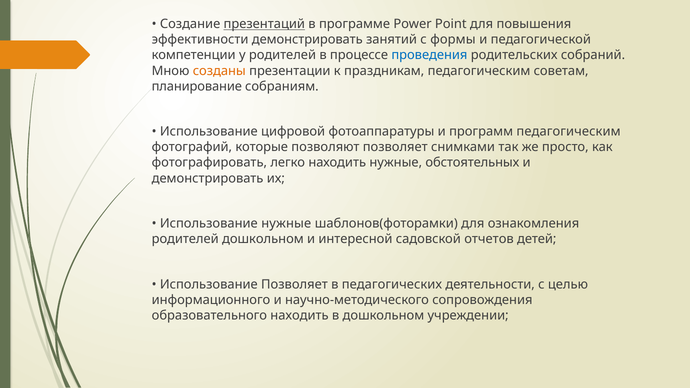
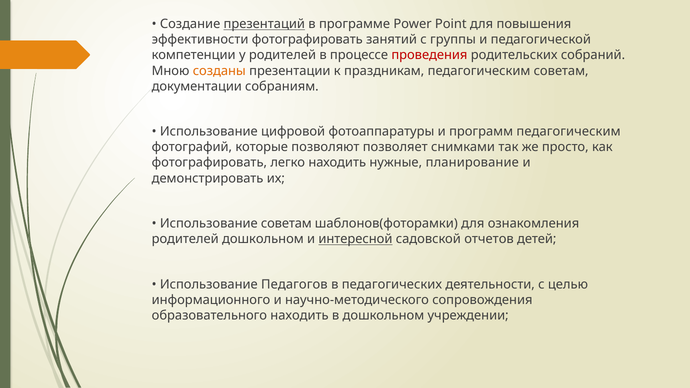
эффективности демонстрировать: демонстрировать -> фотографировать
формы: формы -> группы
проведения colour: blue -> red
планирование: планирование -> документации
обстоятельных: обстоятельных -> планирование
Использование нужные: нужные -> советам
интересной underline: none -> present
Использование Позволяет: Позволяет -> Педагогов
